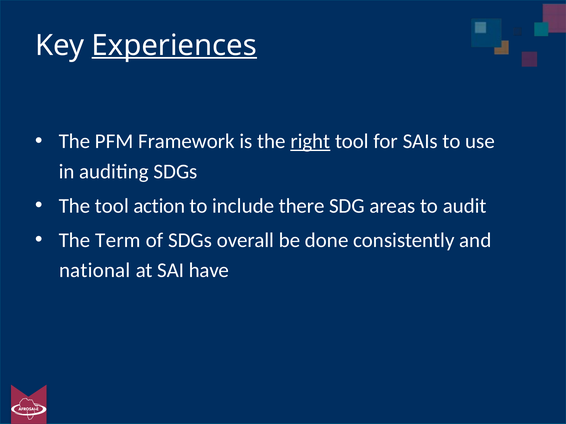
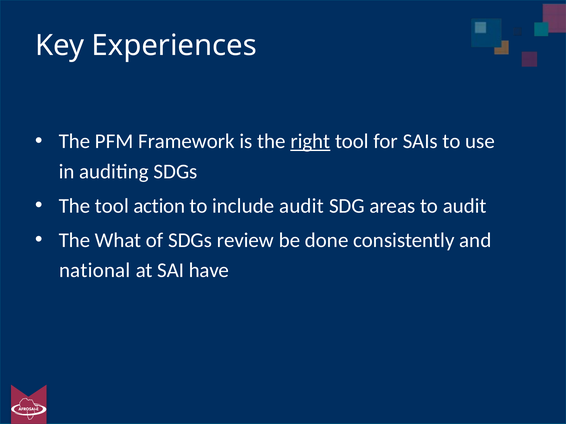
Experiences underline: present -> none
include there: there -> audit
Term: Term -> What
overall: overall -> review
